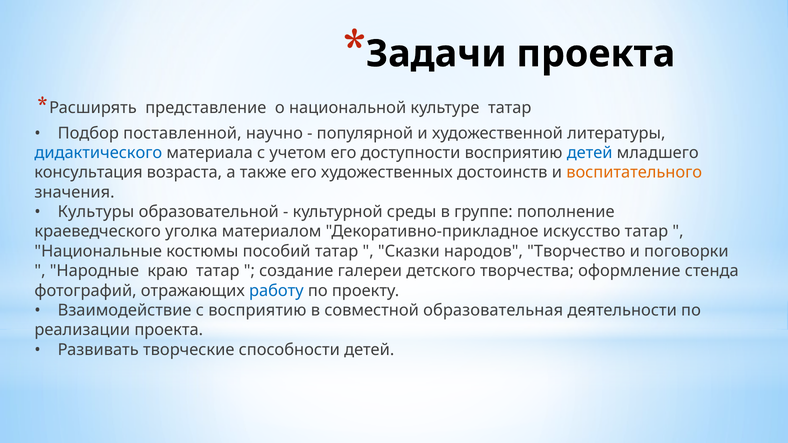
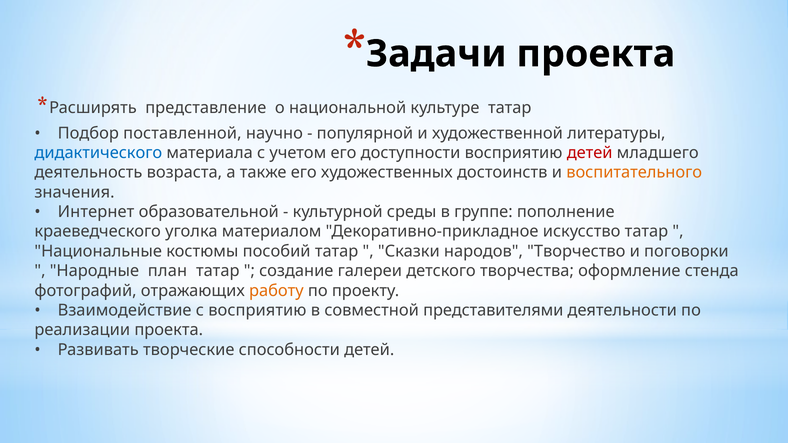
детей at (590, 153) colour: blue -> red
консультация: консультация -> деятельность
Культуры: Культуры -> Интернет
краю: краю -> план
работу colour: blue -> orange
образовательная: образовательная -> представителями
